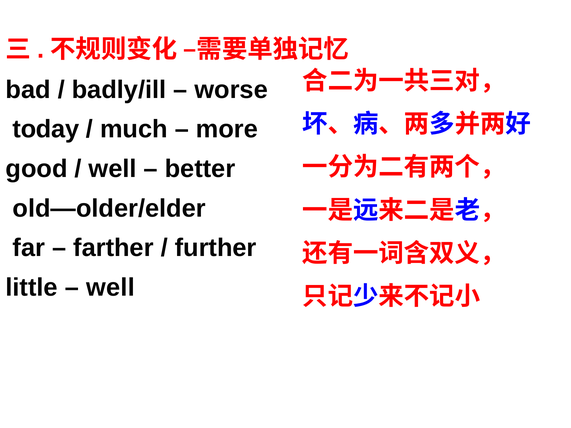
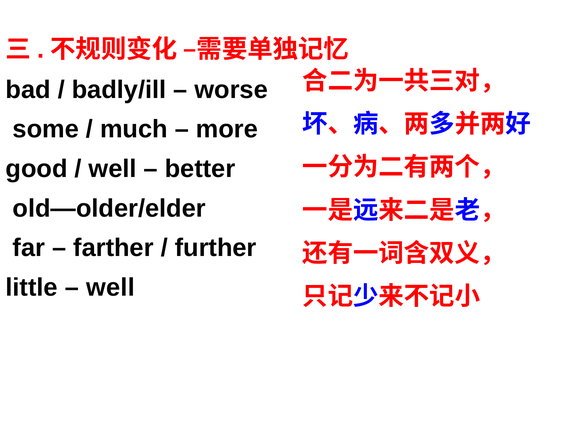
today: today -> some
